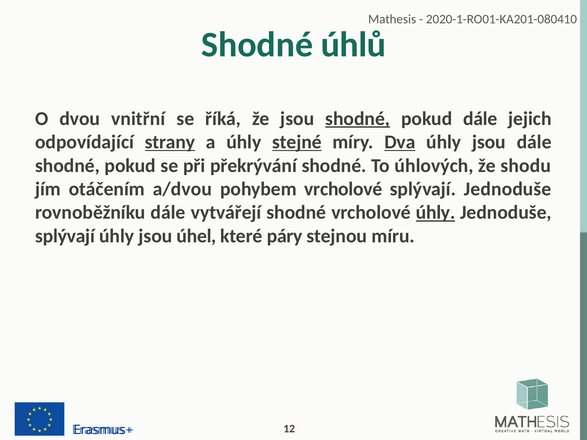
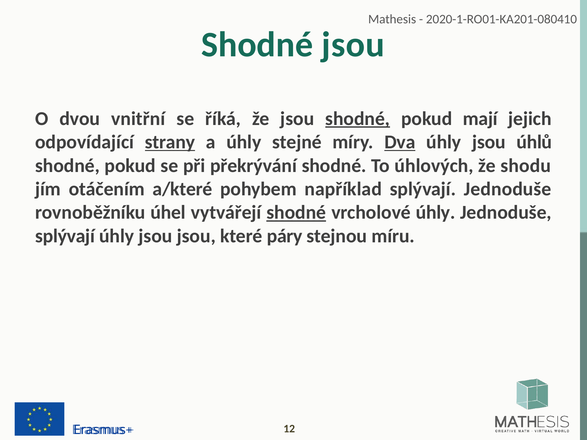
Shodné úhlů: úhlů -> jsou
pokud dále: dále -> mají
stejné underline: present -> none
jsou dále: dále -> úhlů
a/dvou: a/dvou -> a/které
pohybem vrcholové: vrcholové -> například
rovnoběžníku dále: dále -> úhel
shodné at (296, 213) underline: none -> present
úhly at (435, 213) underline: present -> none
jsou úhel: úhel -> jsou
